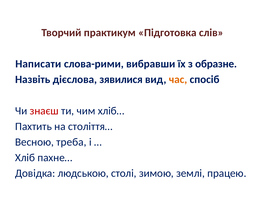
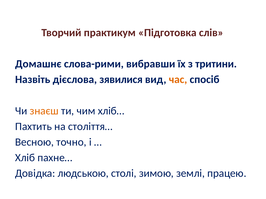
Написати: Написати -> Домашнє
образне: образне -> тритини
знаєш colour: red -> orange
треба: треба -> точно
